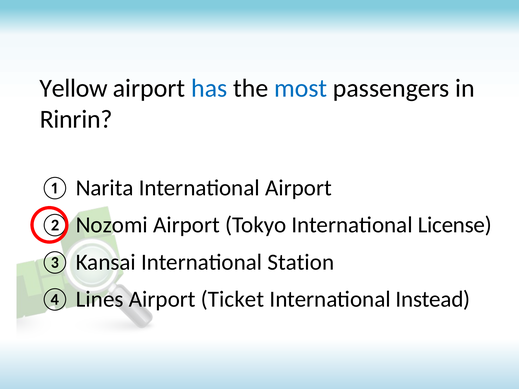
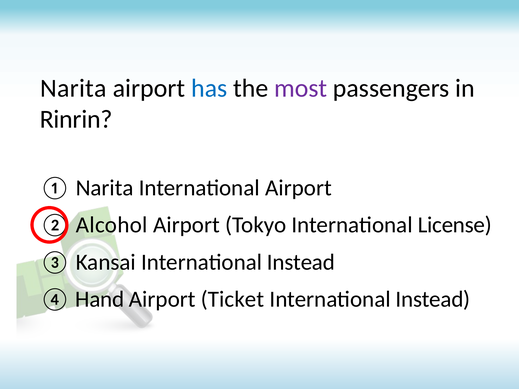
Yellow at (74, 88): Yellow -> Narita
most colour: blue -> purple
Nozomi: Nozomi -> Alcohol
Kansai International Station: Station -> Instead
Lines: Lines -> Hand
